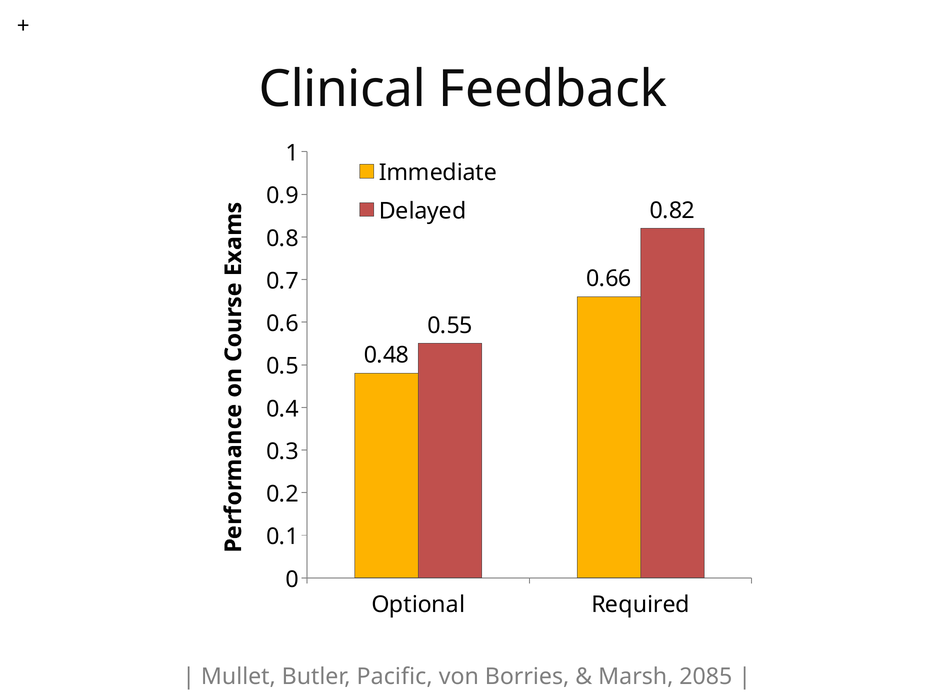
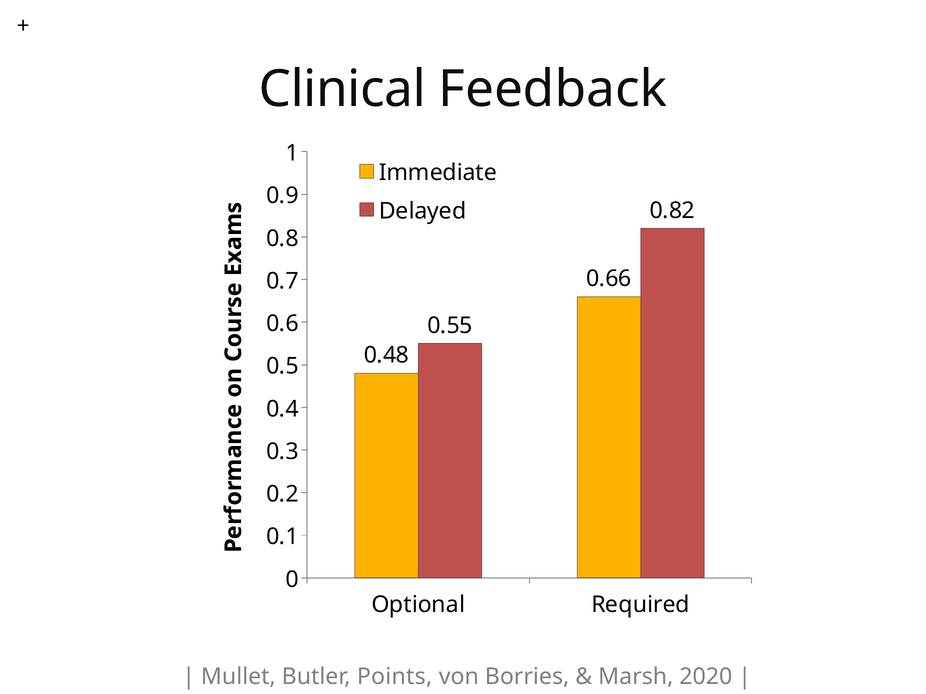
Pacific: Pacific -> Points
2085: 2085 -> 2020
